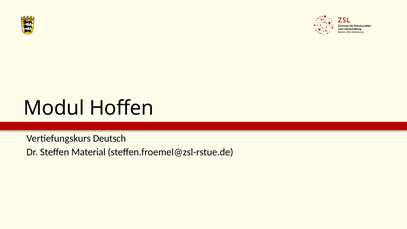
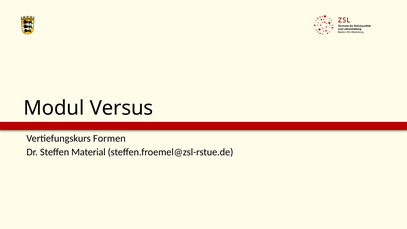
Hoffen: Hoffen -> Versus
Deutsch: Deutsch -> Formen
